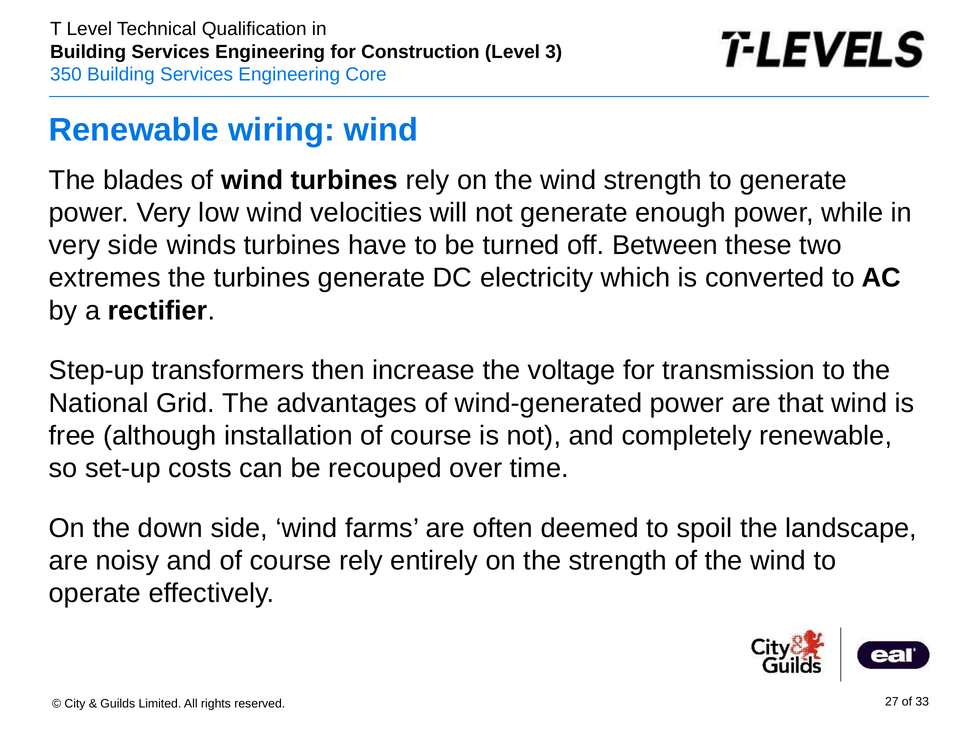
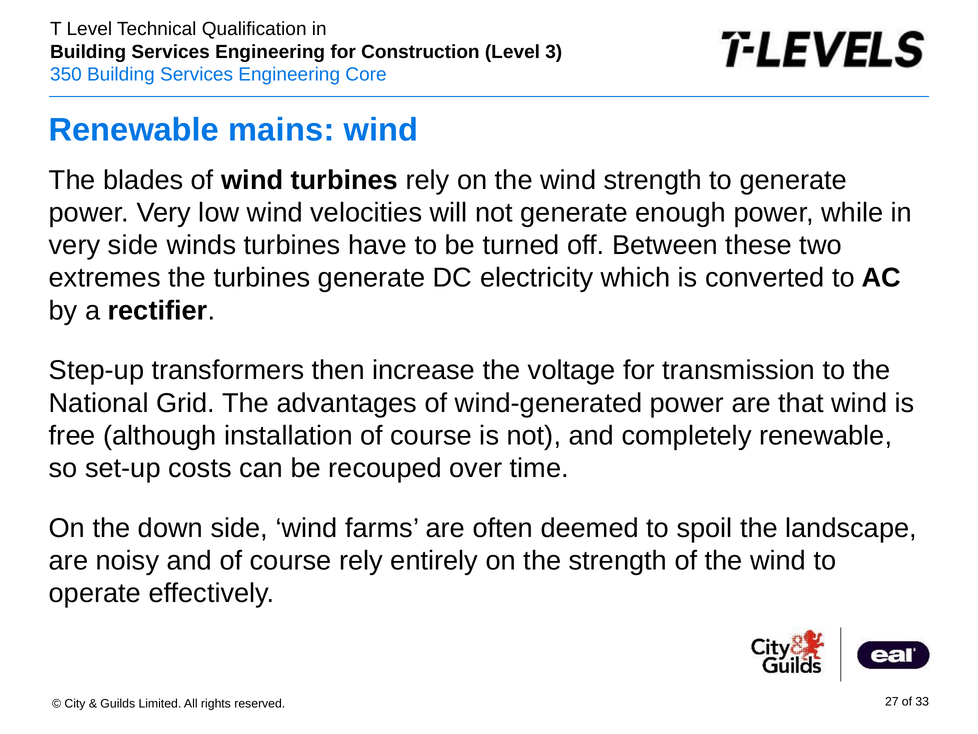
wiring: wiring -> mains
